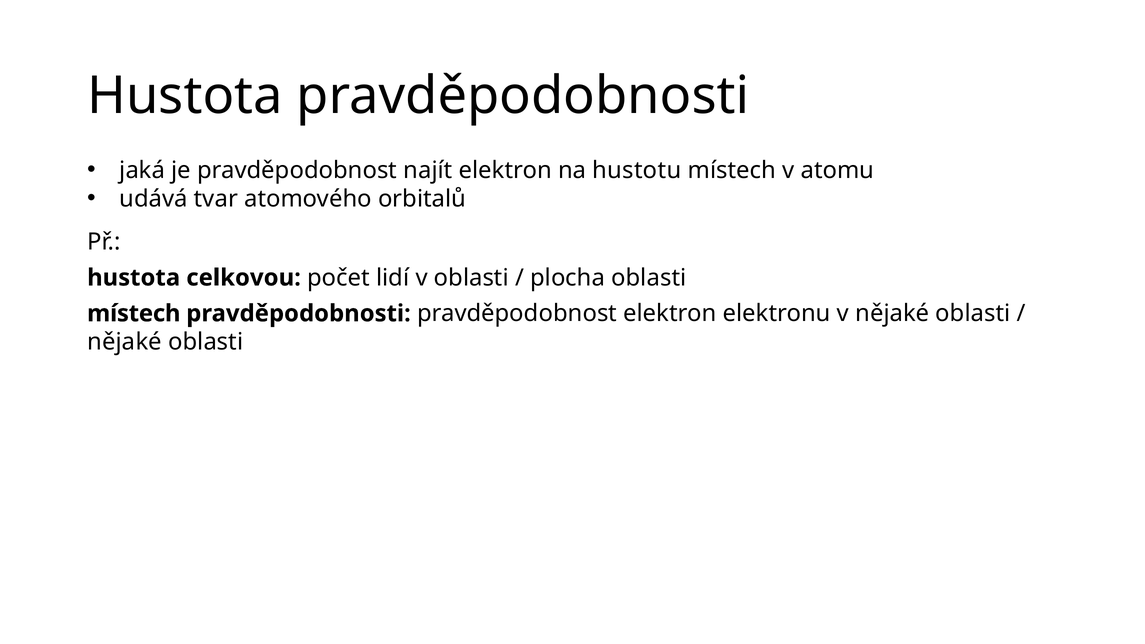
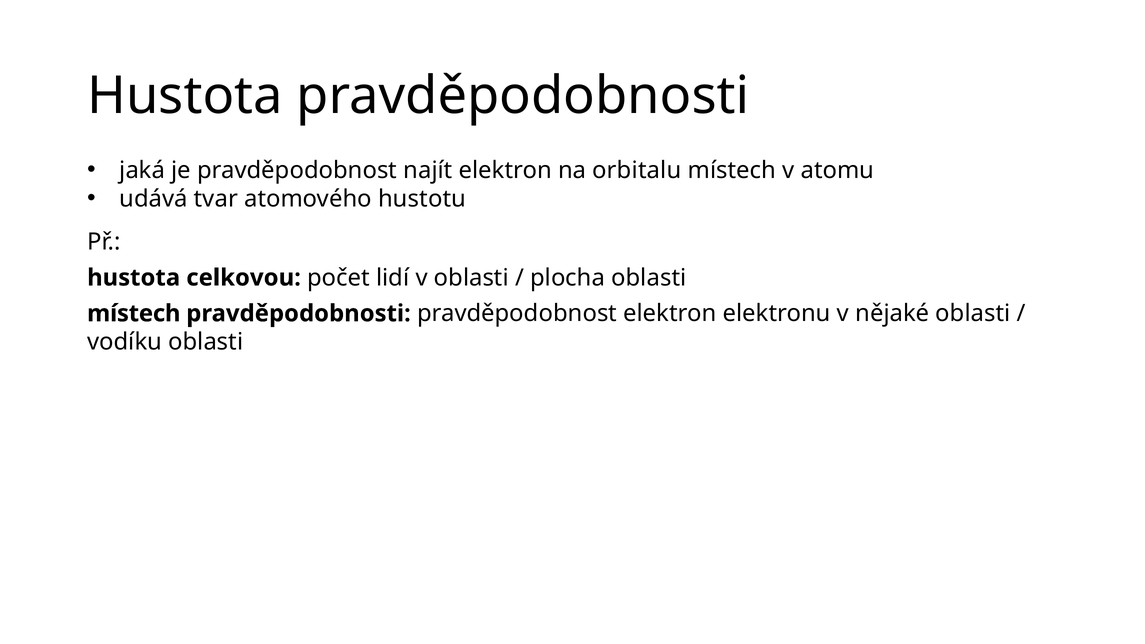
hustotu: hustotu -> orbitalu
orbitalů: orbitalů -> hustotu
nějaké at (125, 342): nějaké -> vodíku
